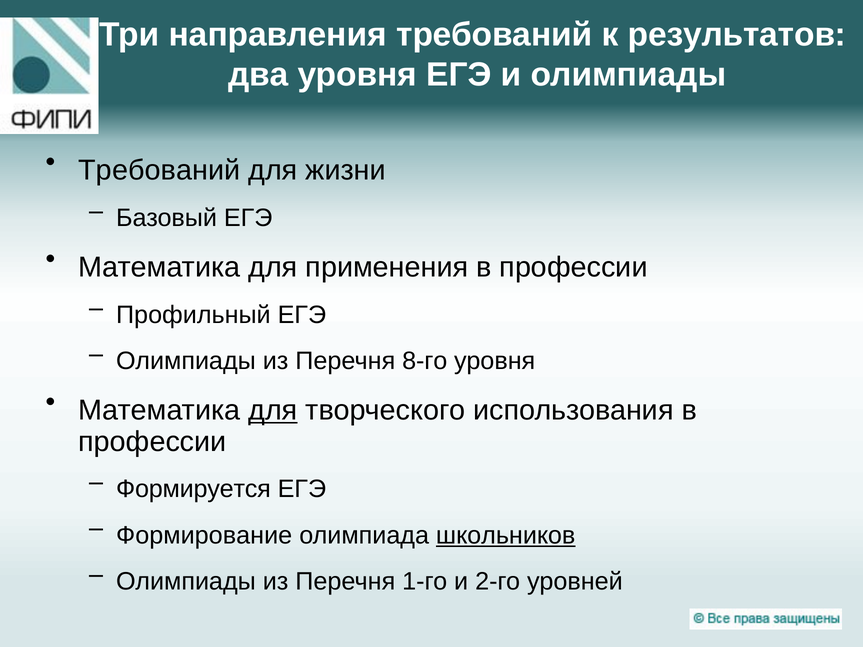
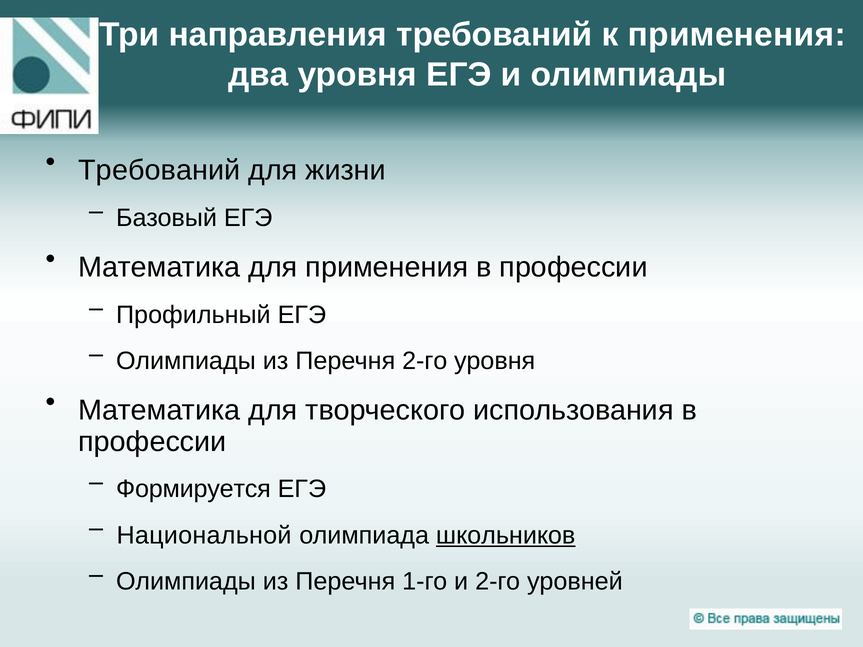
к результатов: результатов -> применения
Перечня 8-го: 8-го -> 2-го
для at (273, 411) underline: present -> none
Формирование: Формирование -> Национальной
